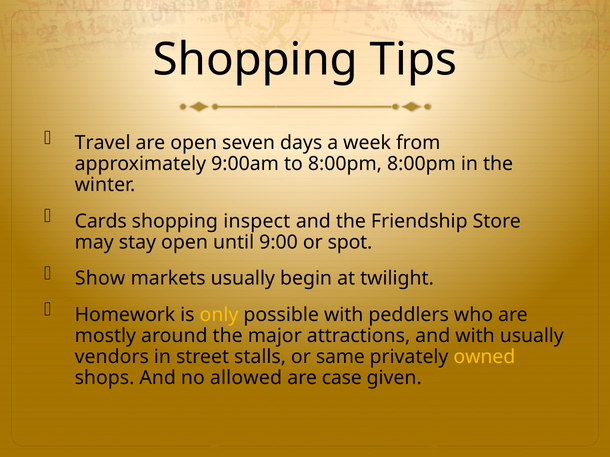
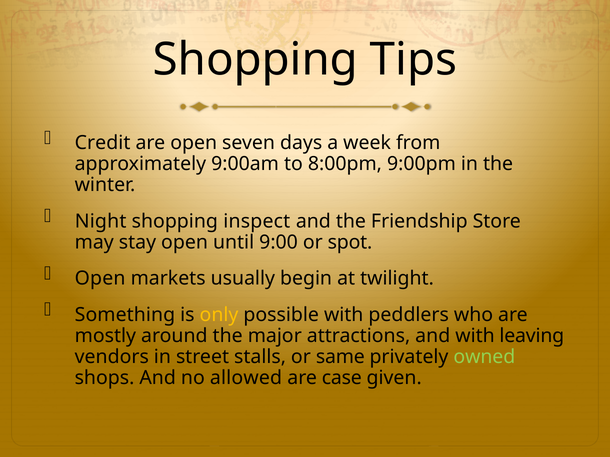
Travel: Travel -> Credit
8:00pm 8:00pm: 8:00pm -> 9:00pm
Cards: Cards -> Night
Show at (100, 279): Show -> Open
Homework: Homework -> Something
with usually: usually -> leaving
owned colour: yellow -> light green
